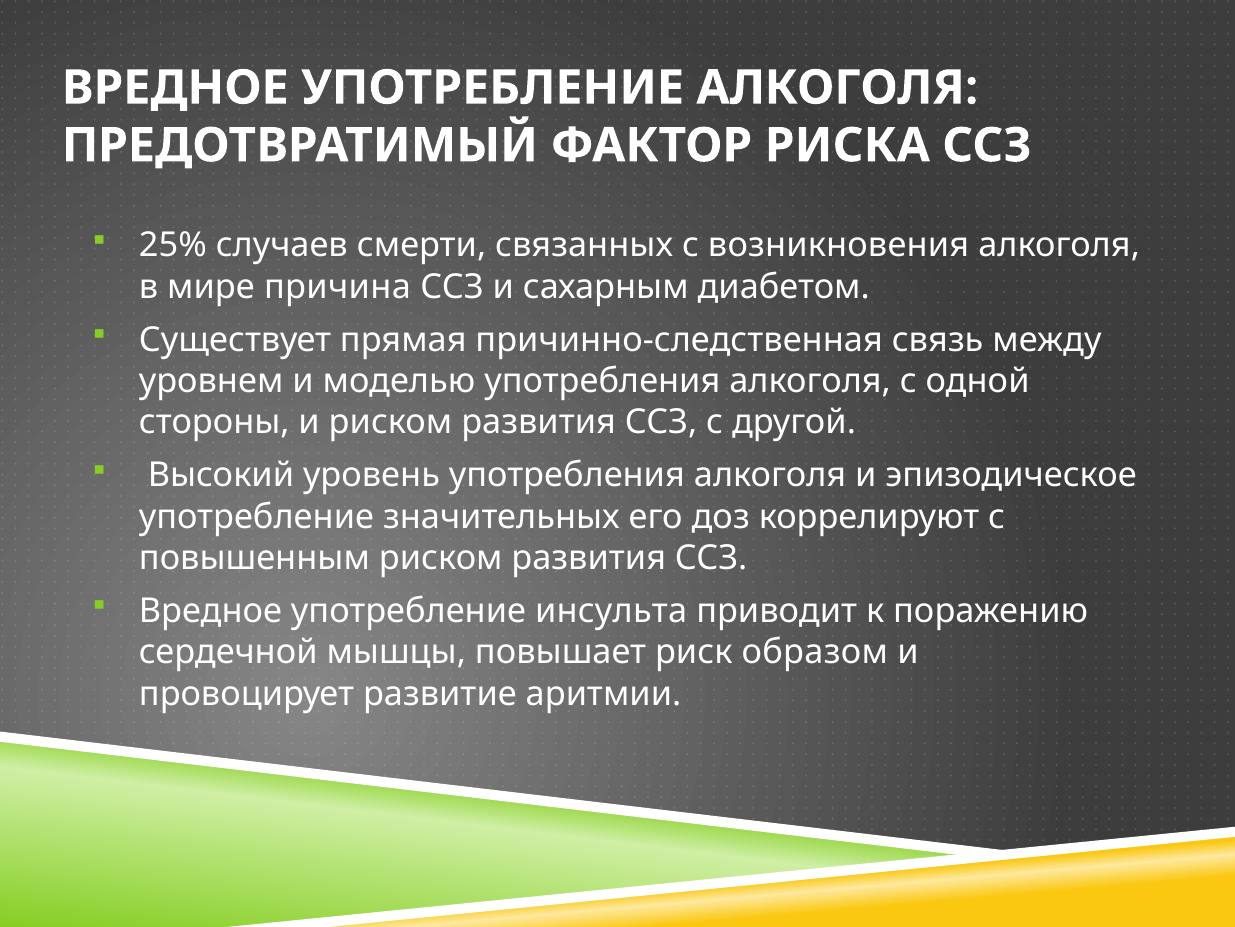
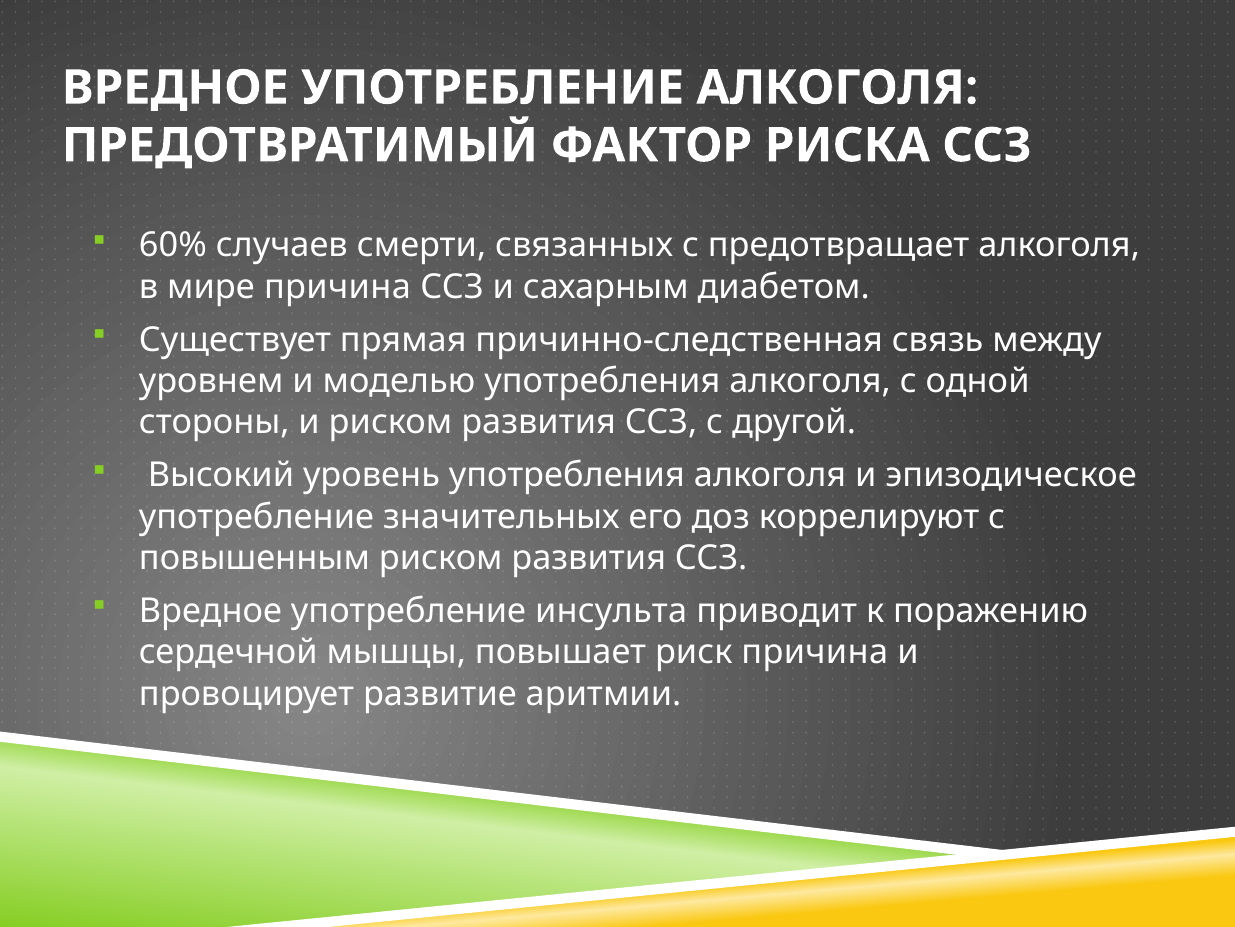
25%: 25% -> 60%
возникновения: возникновения -> предотвращает
риск образом: образом -> причина
